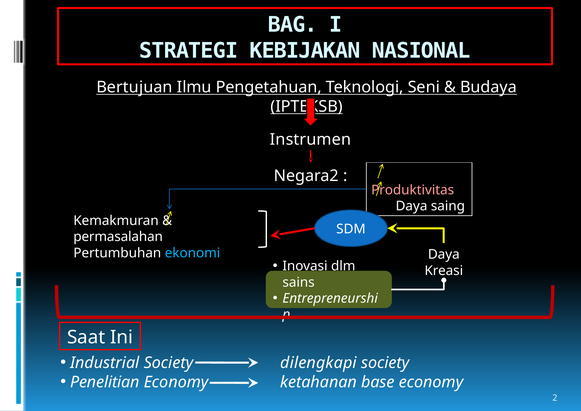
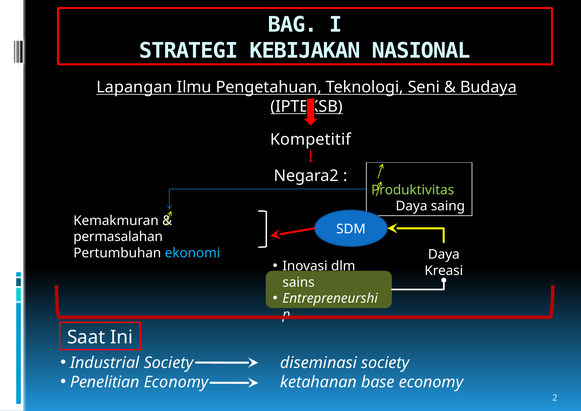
Bertujuan: Bertujuan -> Lapangan
Instrumen: Instrumen -> Kompetitif
Produktivitas colour: pink -> light green
dilengkapi: dilengkapi -> diseminasi
